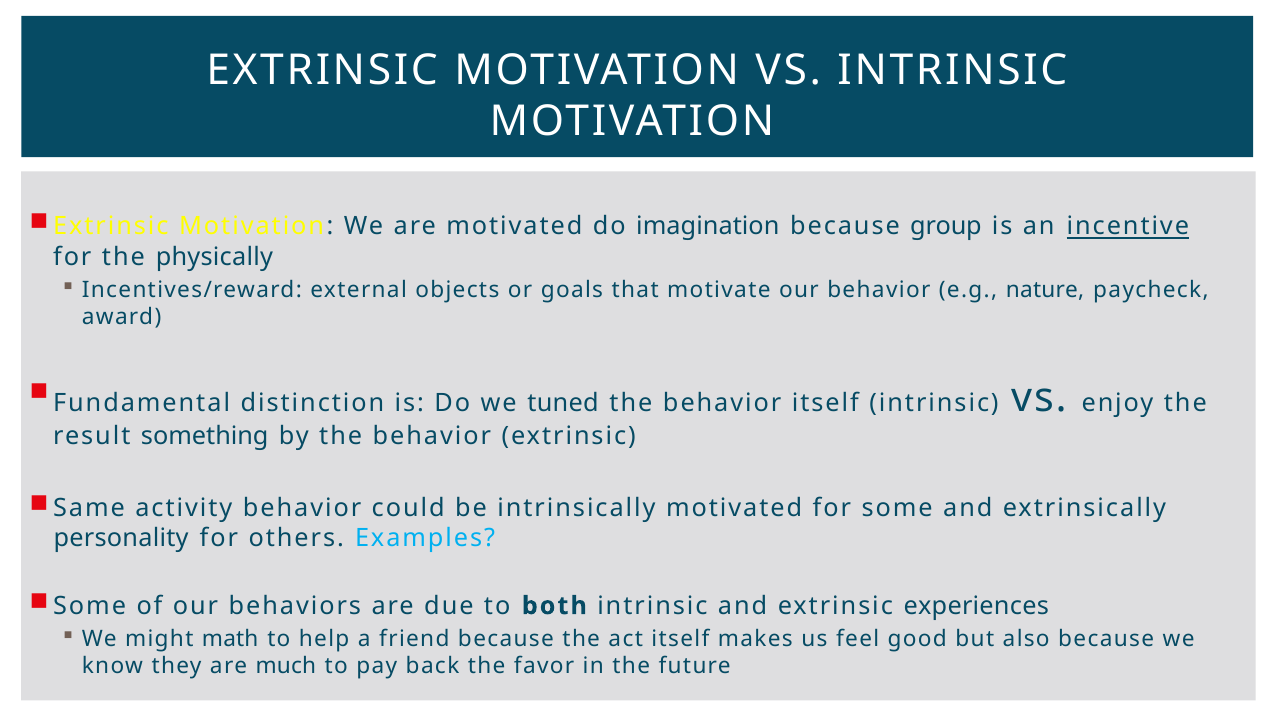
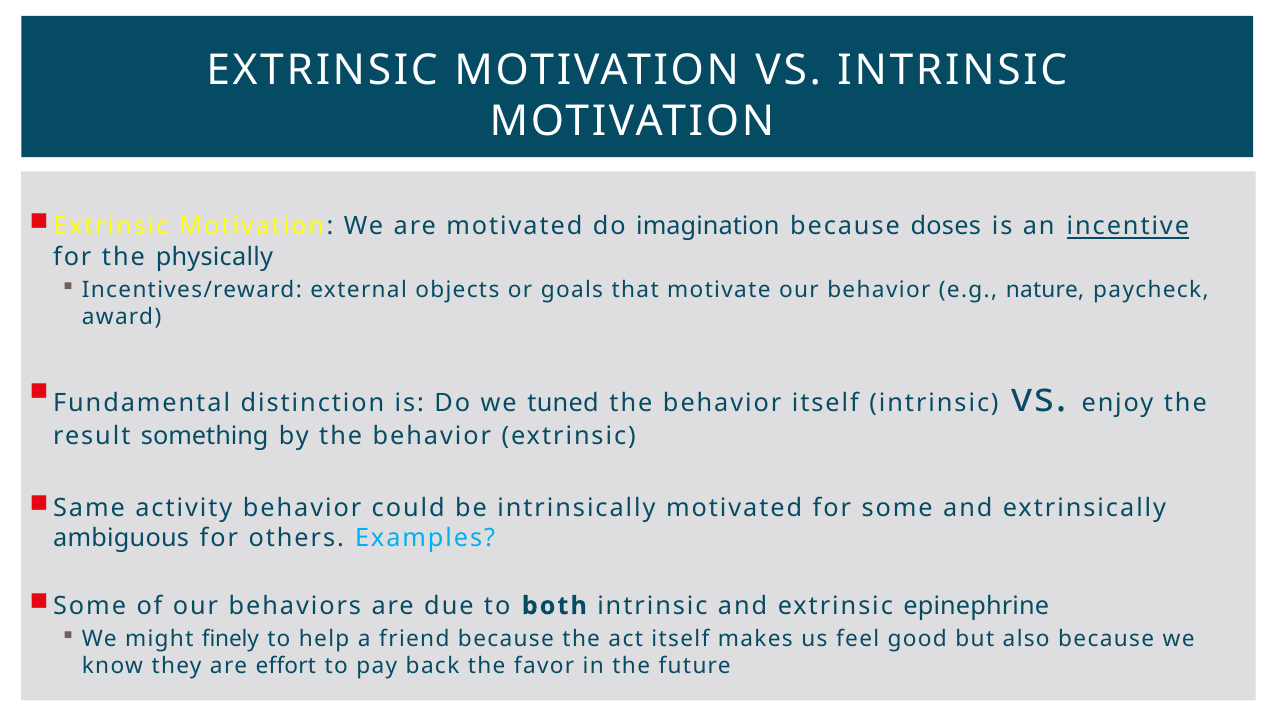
group: group -> doses
personality: personality -> ambiguous
experiences: experiences -> epinephrine
math: math -> finely
much: much -> effort
